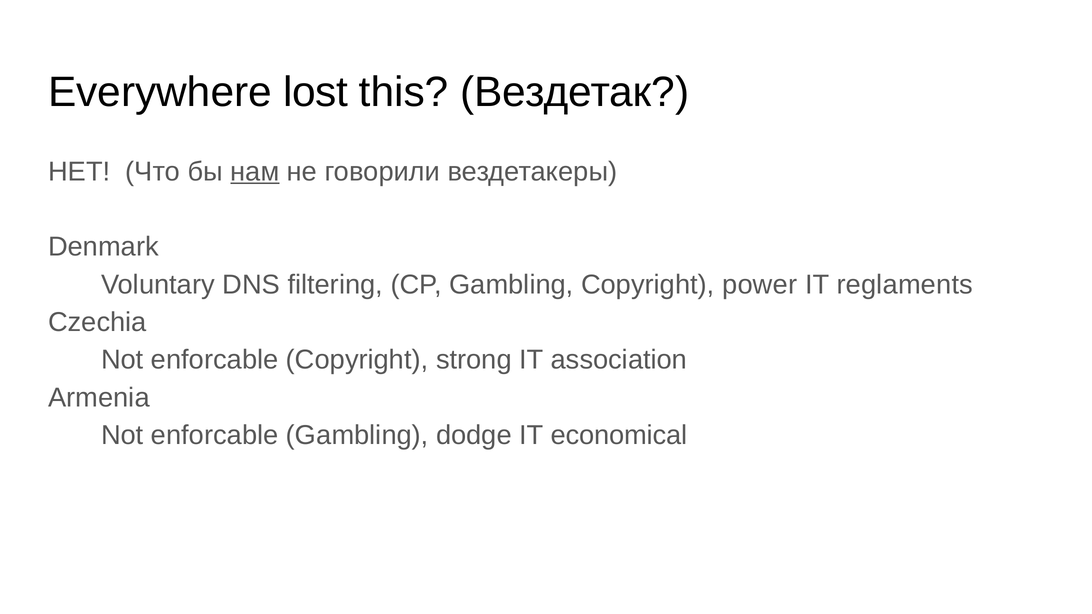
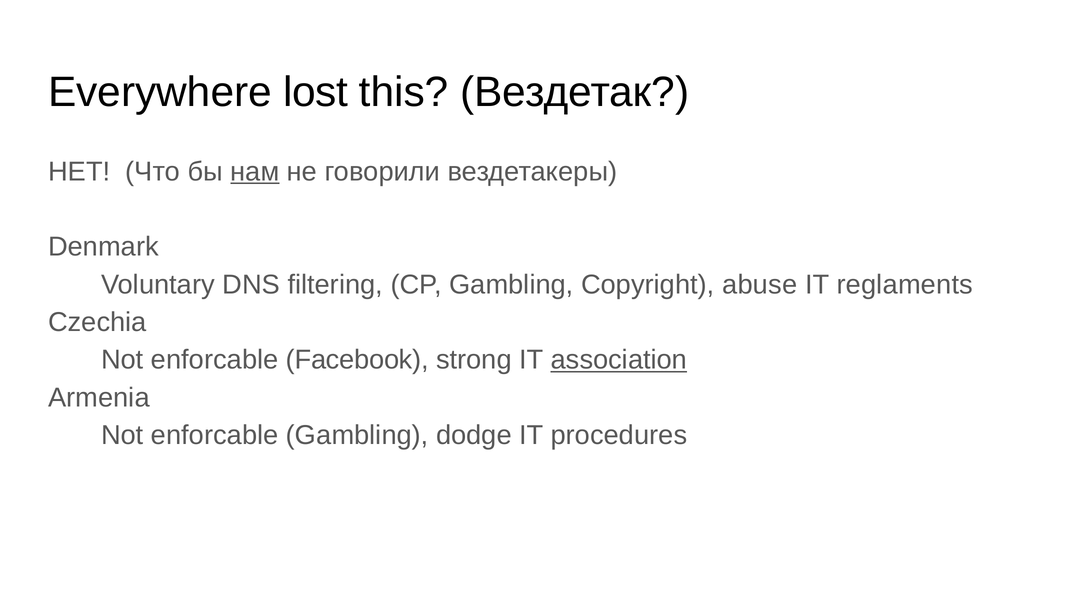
power: power -> abuse
enforcable Copyright: Copyright -> Facebook
association underline: none -> present
economical: economical -> procedures
